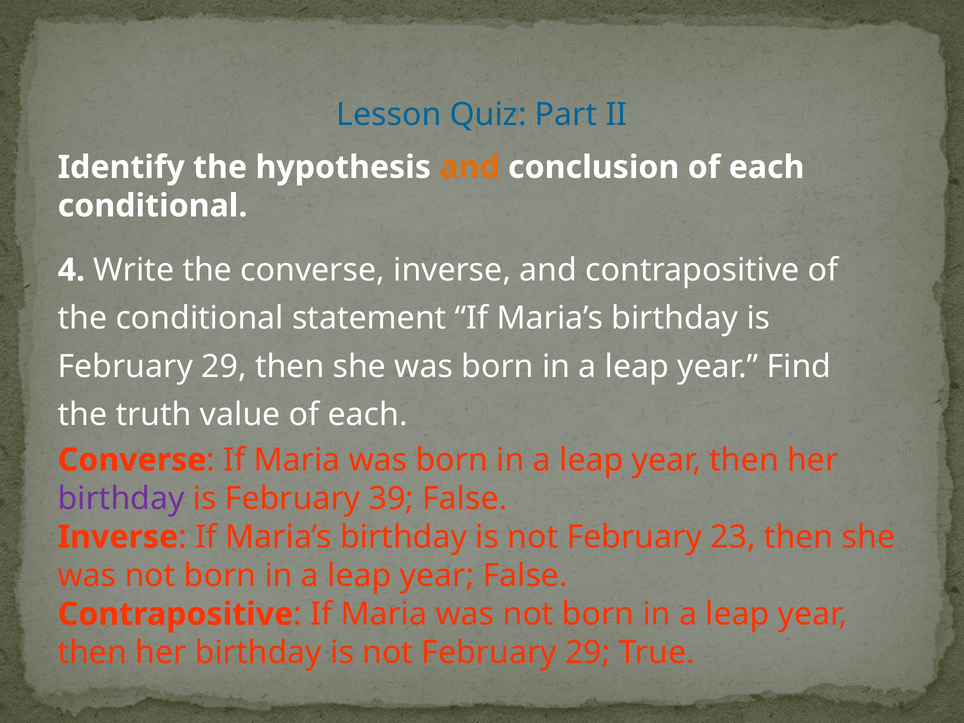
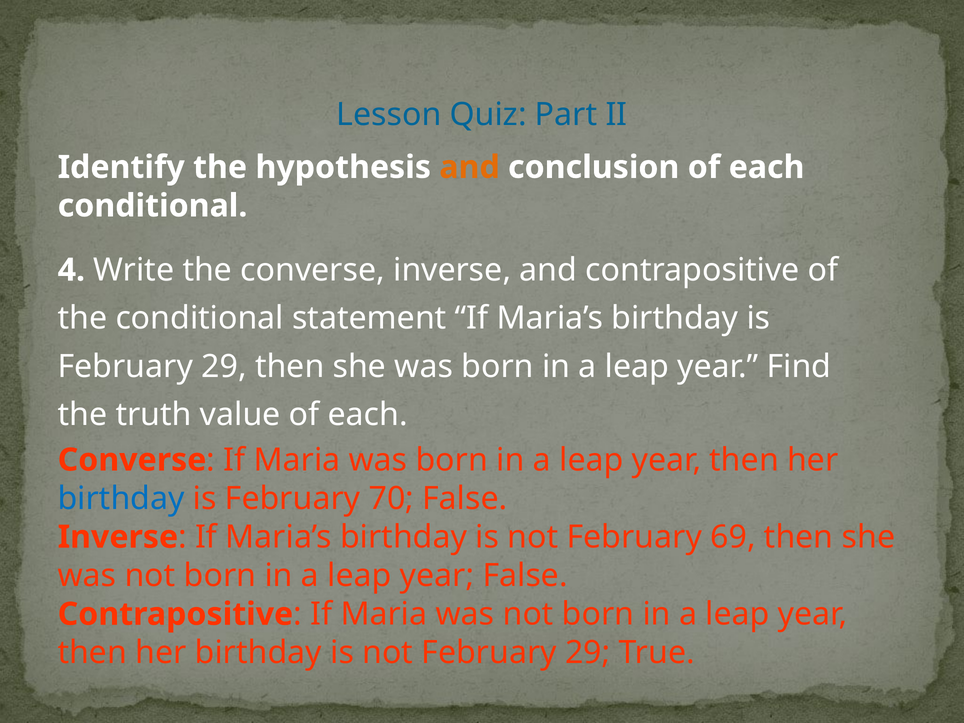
birthday at (121, 499) colour: purple -> blue
39: 39 -> 70
23: 23 -> 69
